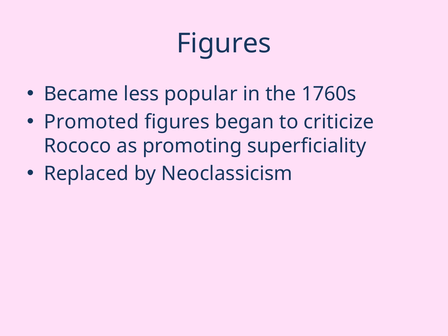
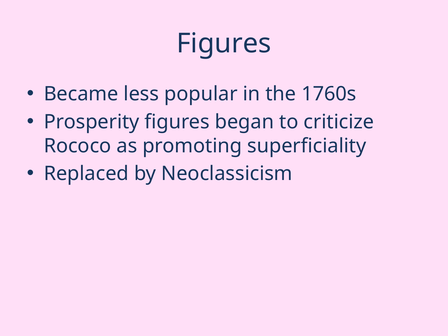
Promoted: Promoted -> Prosperity
